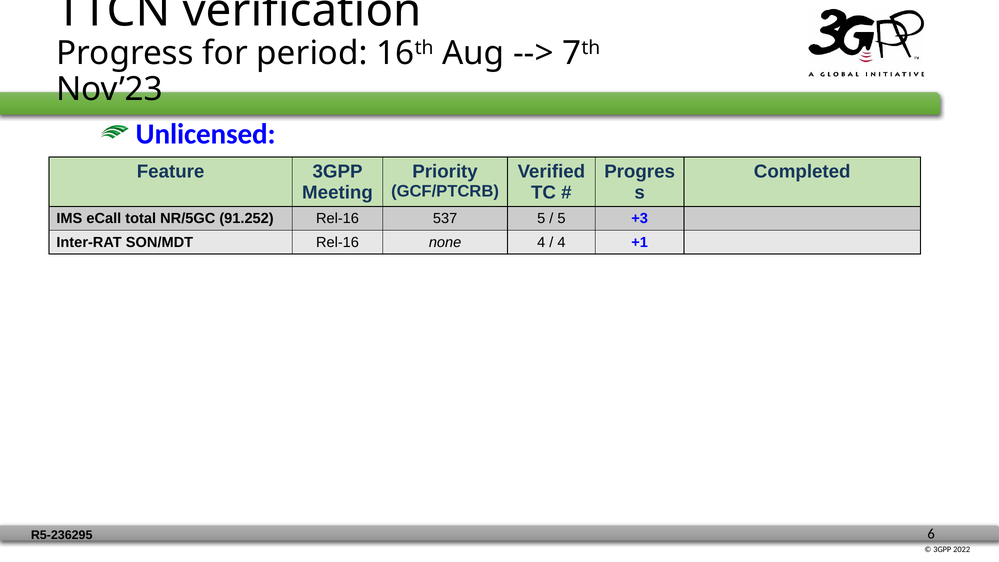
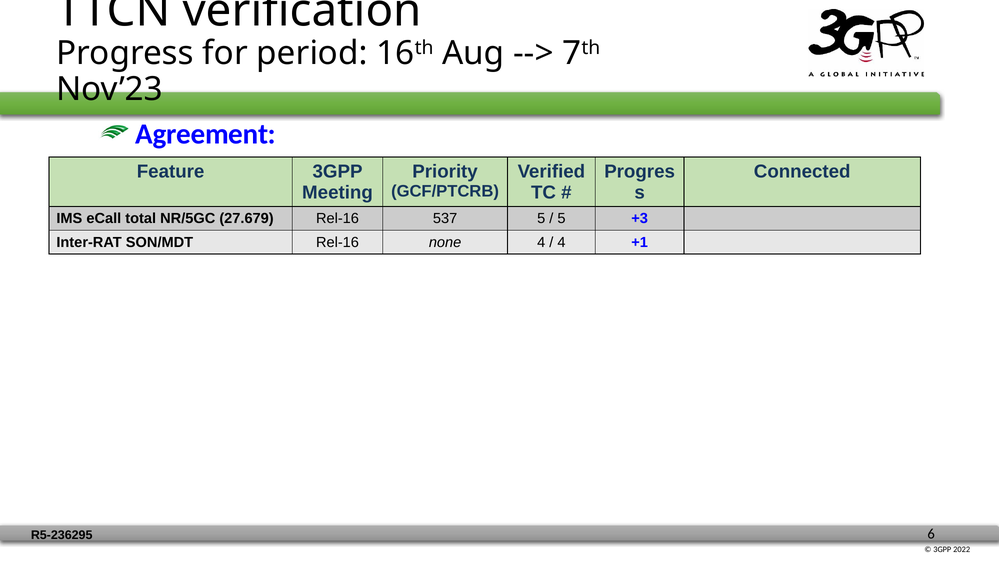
Unlicensed: Unlicensed -> Agreement
Completed: Completed -> Connected
91.252: 91.252 -> 27.679
